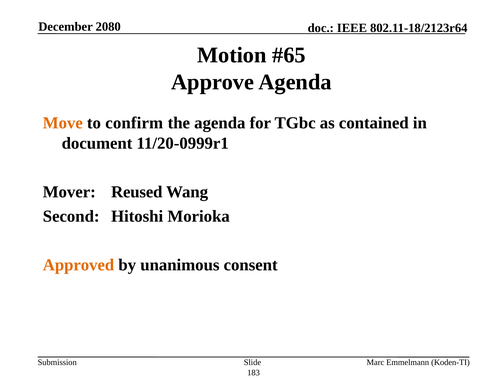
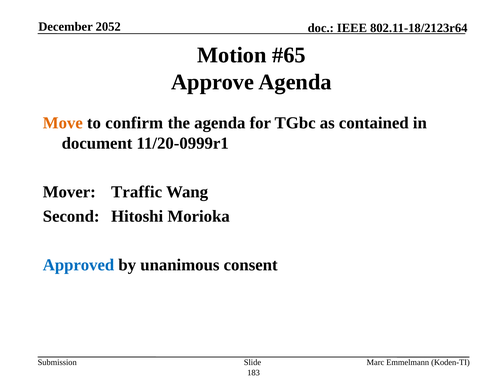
2080: 2080 -> 2052
Reused: Reused -> Traffic
Approved colour: orange -> blue
